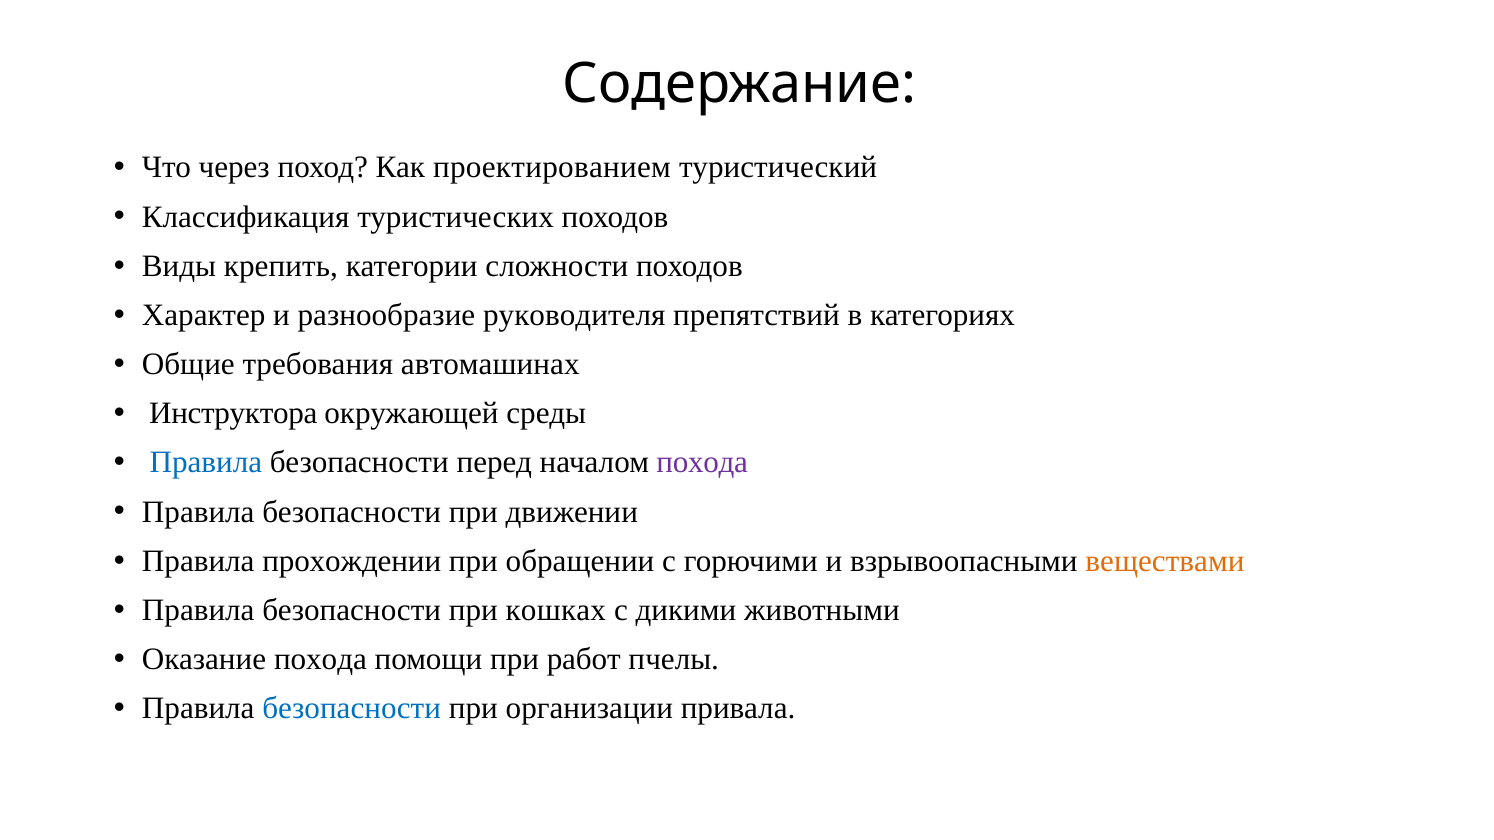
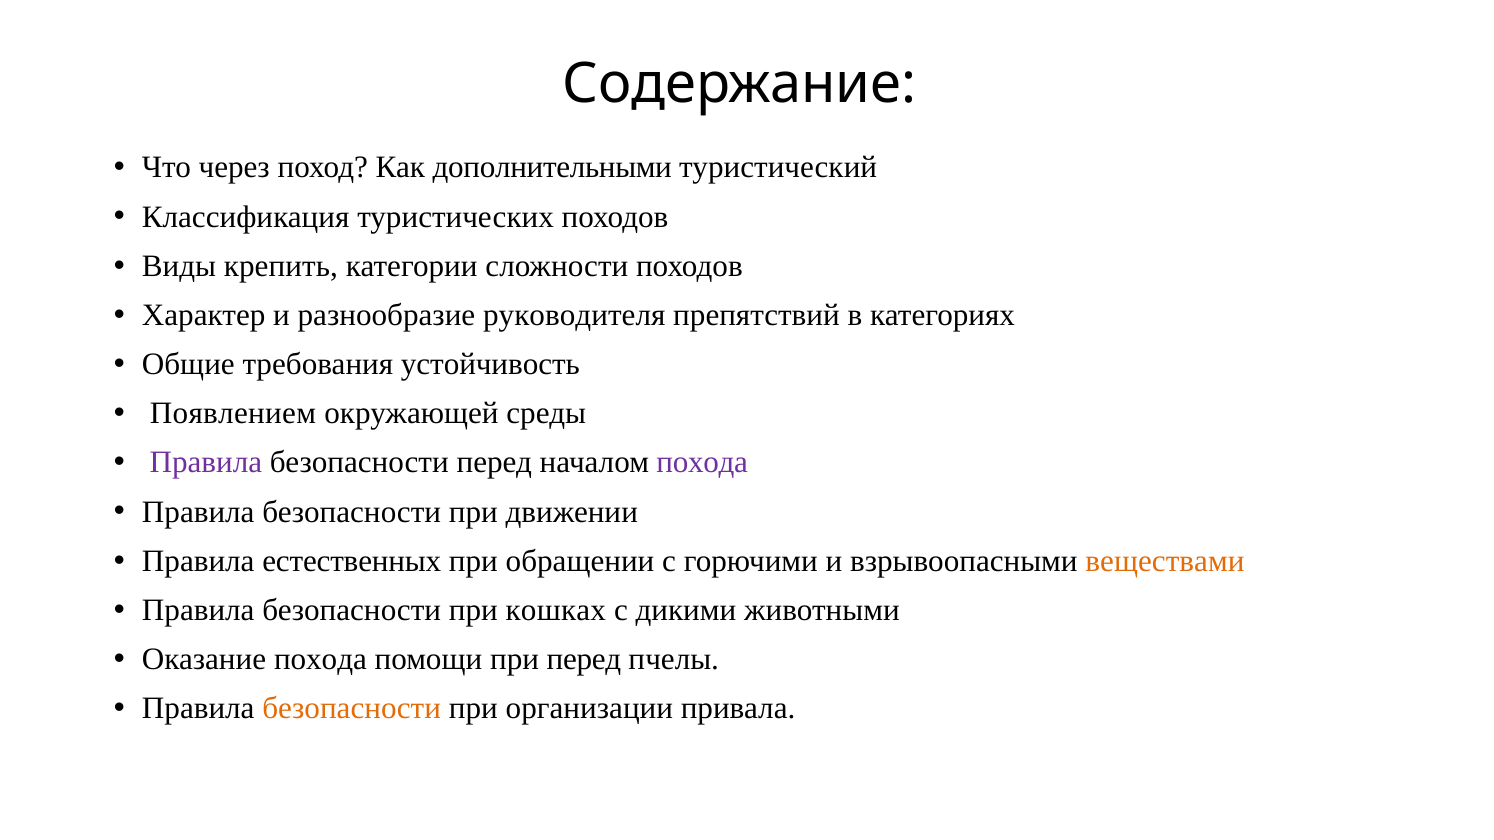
проектированием: проектированием -> дополнительными
автомашинах: автомашинах -> устойчивость
Инструктора: Инструктора -> Появлением
Правила at (206, 463) colour: blue -> purple
прохождении: прохождении -> естественных
при работ: работ -> перед
безопасности at (352, 709) colour: blue -> orange
